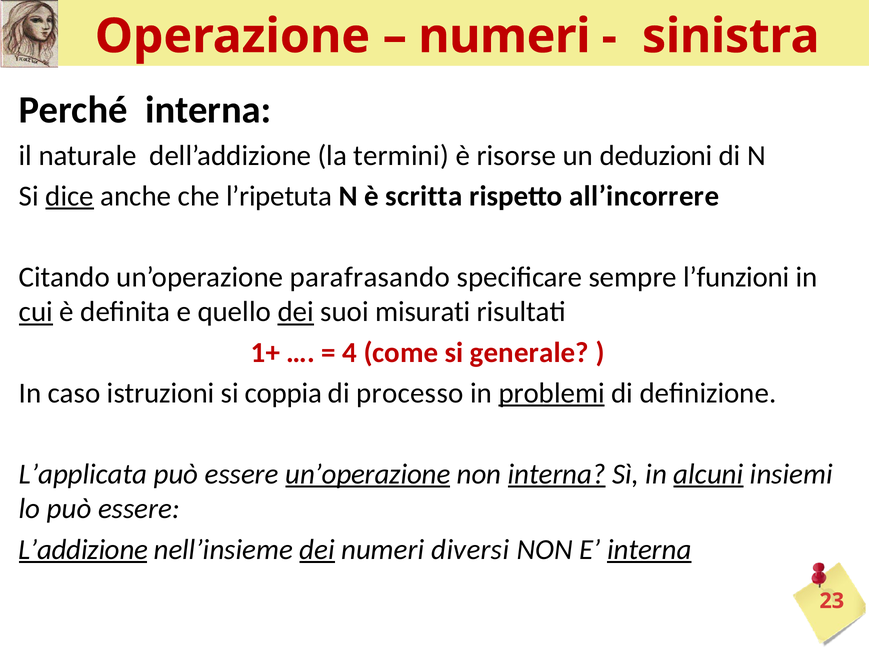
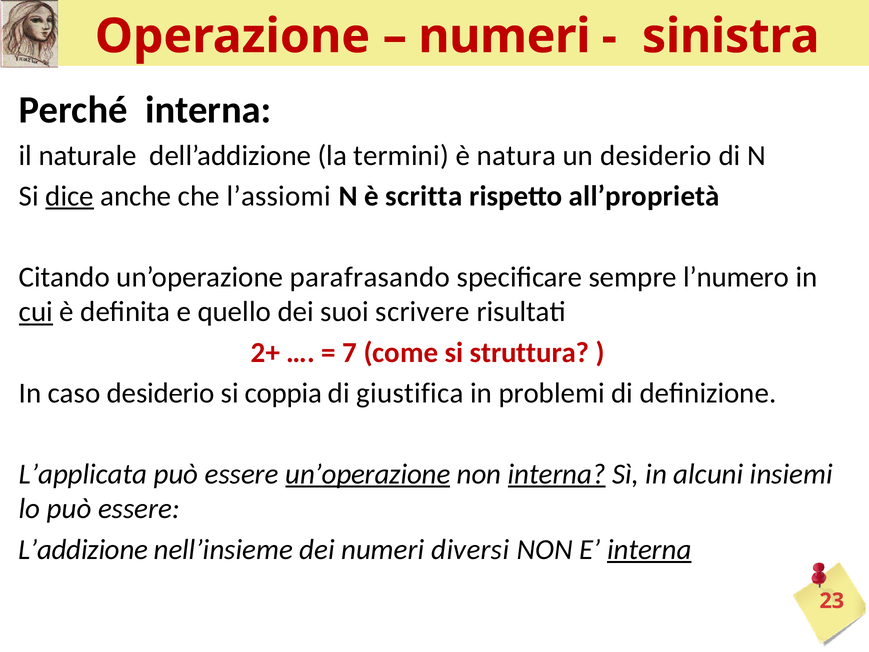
risorse: risorse -> natura
un deduzioni: deduzioni -> desiderio
l’ripetuta: l’ripetuta -> l’assiomi
all’incorrere: all’incorrere -> all’proprietà
l’funzioni: l’funzioni -> l’numero
dei at (296, 312) underline: present -> none
misurati: misurati -> scrivere
1+: 1+ -> 2+
4: 4 -> 7
generale: generale -> struttura
caso istruzioni: istruzioni -> desiderio
processo: processo -> giustifica
problemi underline: present -> none
alcuni underline: present -> none
L’addizione underline: present -> none
dei at (317, 549) underline: present -> none
